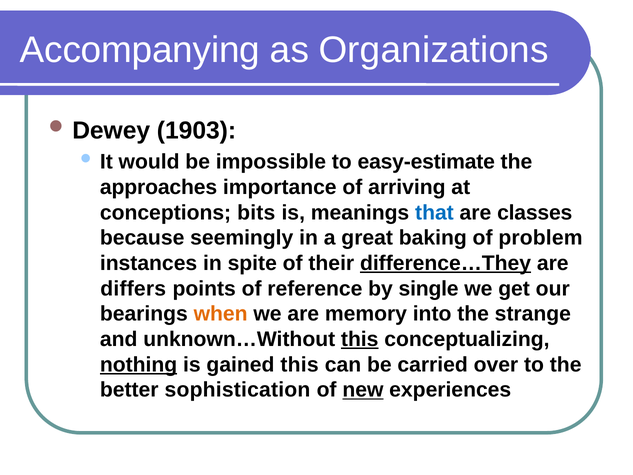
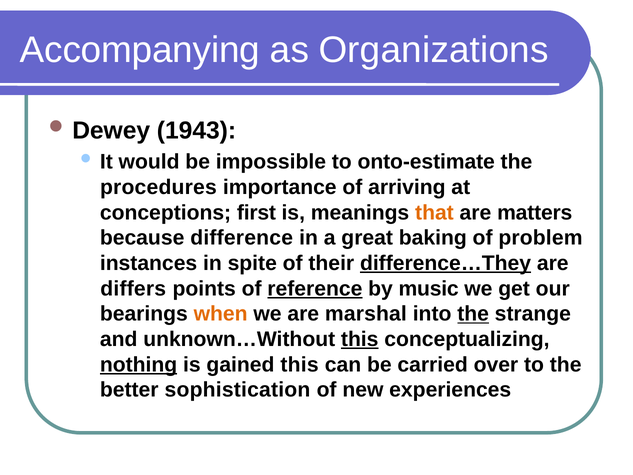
1903: 1903 -> 1943
easy-estimate: easy-estimate -> onto-estimate
approaches: approaches -> procedures
bits: bits -> first
that colour: blue -> orange
classes: classes -> matters
seemingly: seemingly -> difference
reference underline: none -> present
single: single -> music
memory: memory -> marshal
the at (473, 314) underline: none -> present
new underline: present -> none
